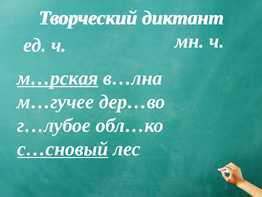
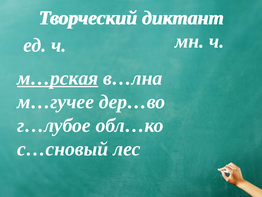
с…сновый underline: present -> none
